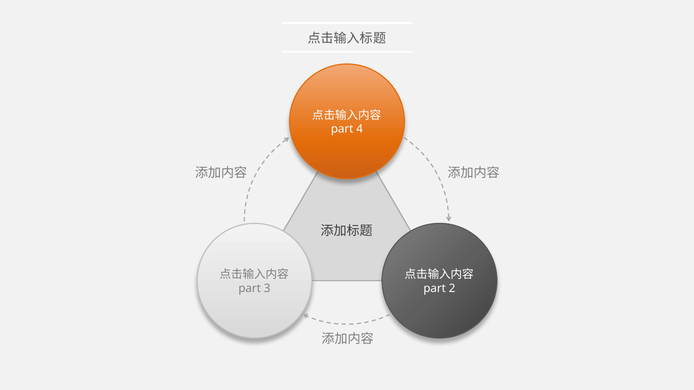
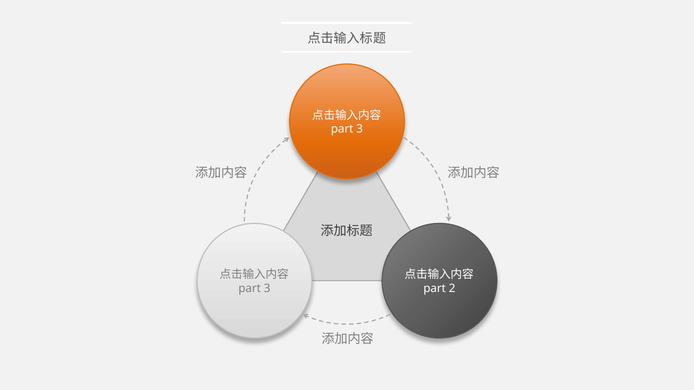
4 at (360, 129): 4 -> 3
